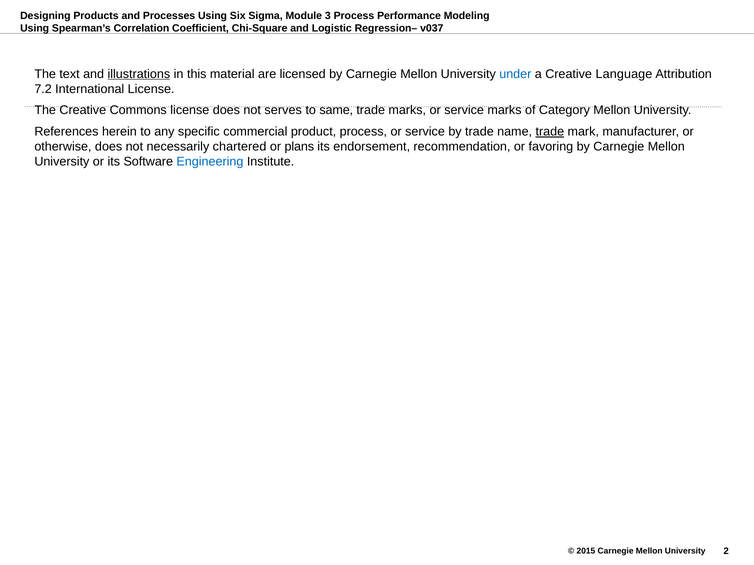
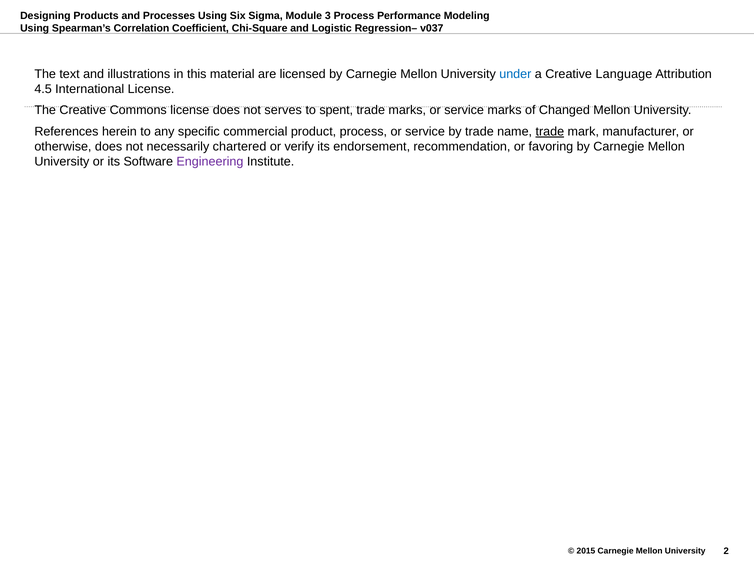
illustrations underline: present -> none
7.2: 7.2 -> 4.5
same: same -> spent
Category: Category -> Changed
plans: plans -> verify
Engineering colour: blue -> purple
